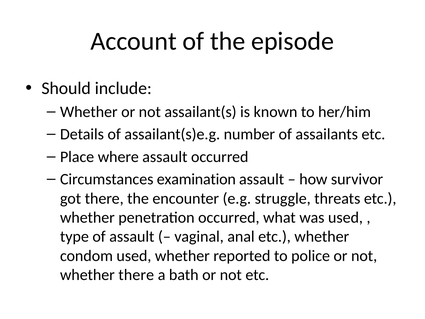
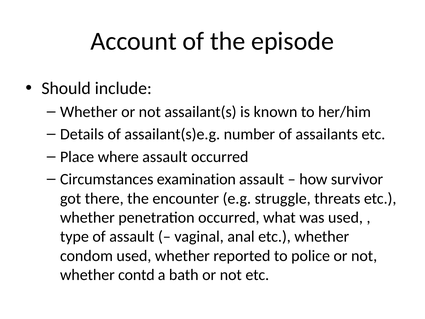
whether there: there -> contd
